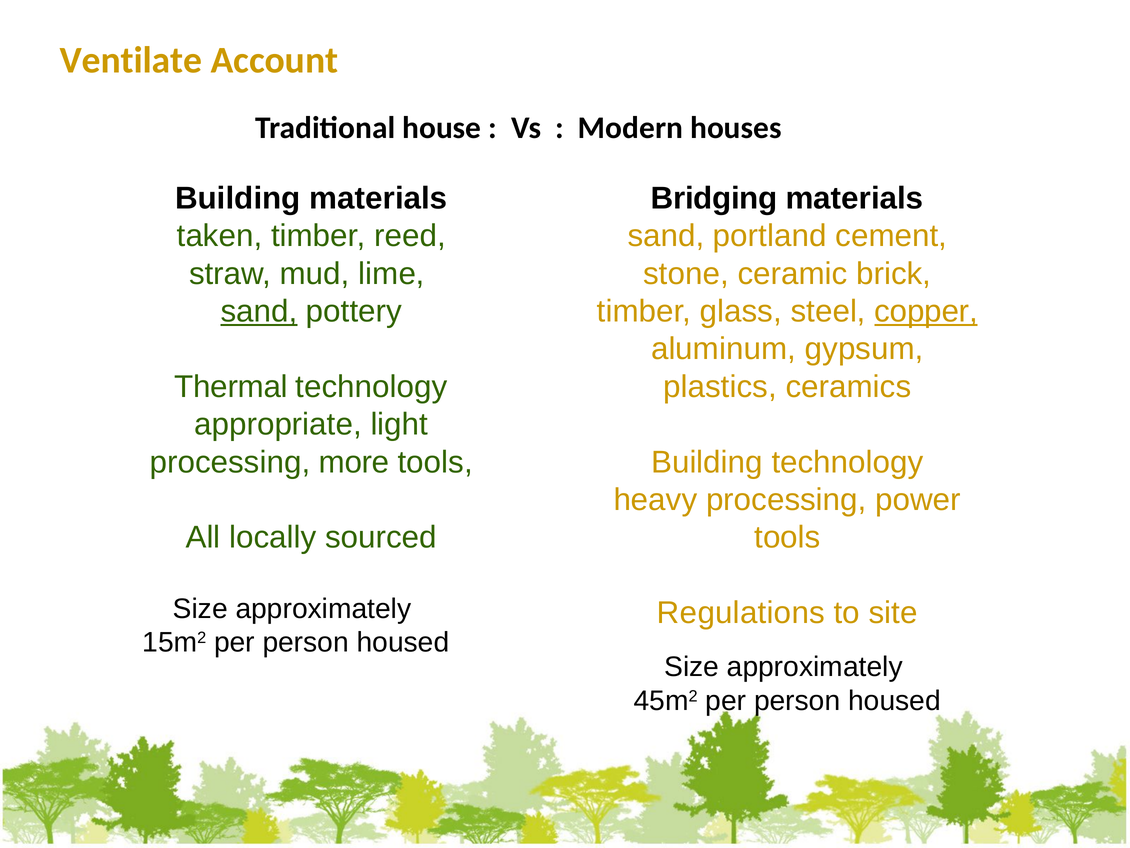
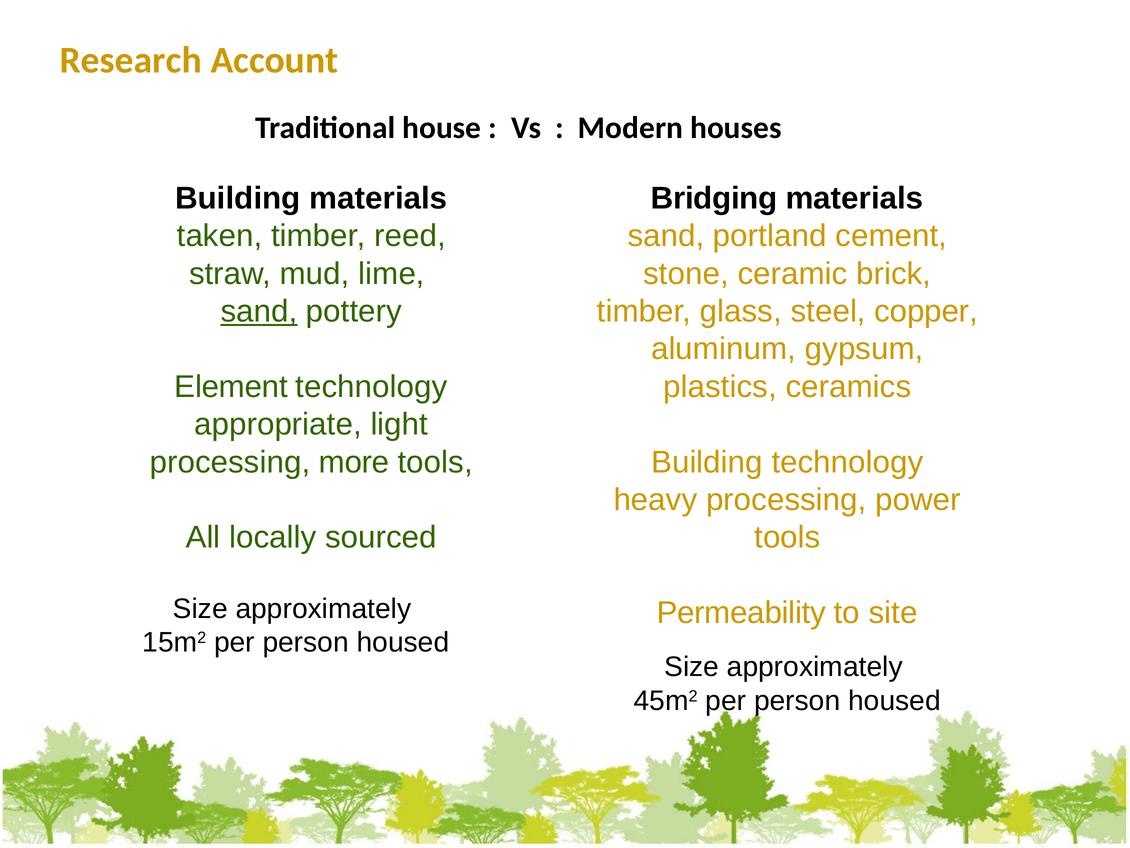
Ventilate: Ventilate -> Research
copper underline: present -> none
Thermal: Thermal -> Element
Regulations: Regulations -> Permeability
